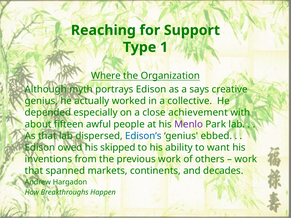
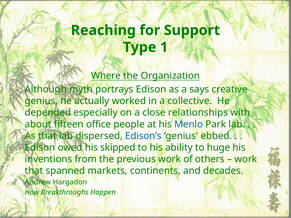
achievement: achievement -> relationships
awful: awful -> office
Menlo colour: purple -> blue
want: want -> huge
